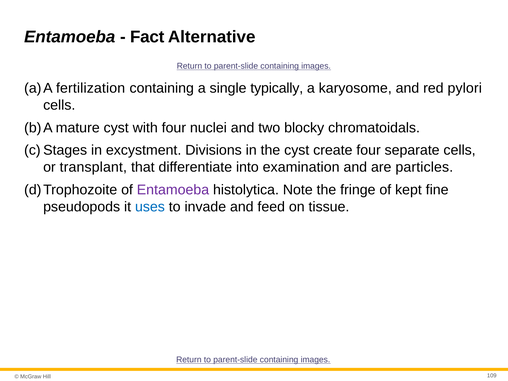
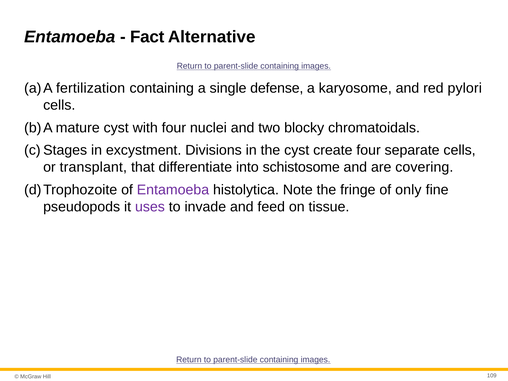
typically: typically -> defense
examination: examination -> schistosome
particles: particles -> covering
kept: kept -> only
uses colour: blue -> purple
